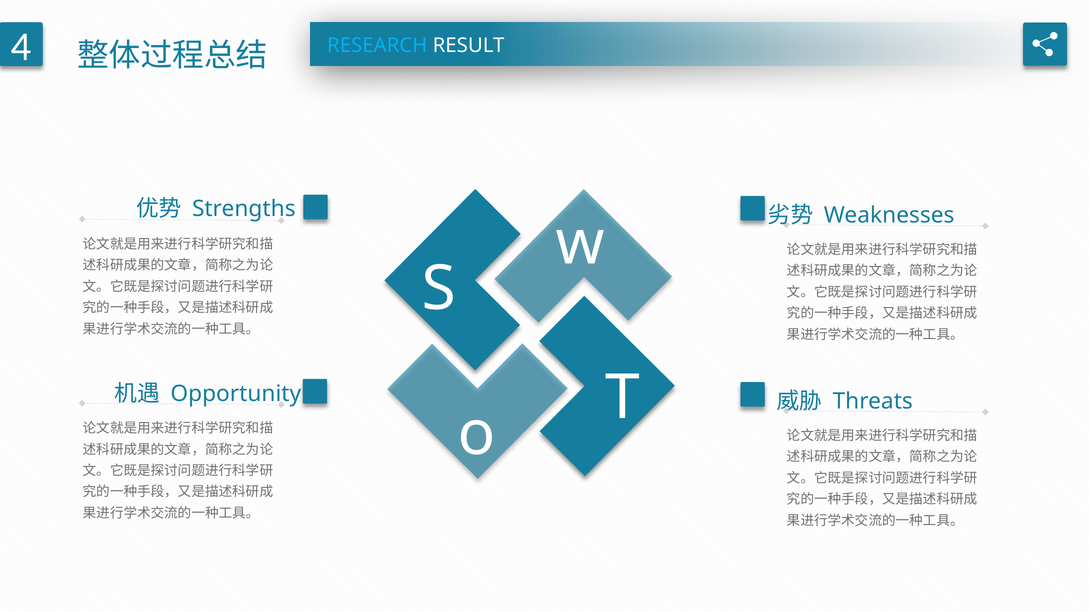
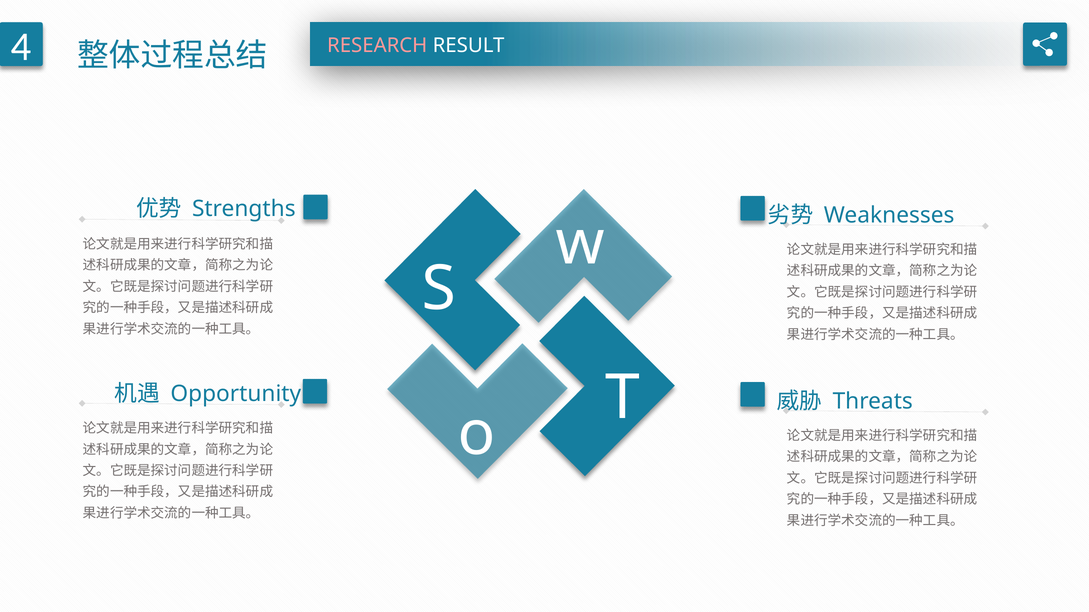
RESEARCH colour: light blue -> pink
